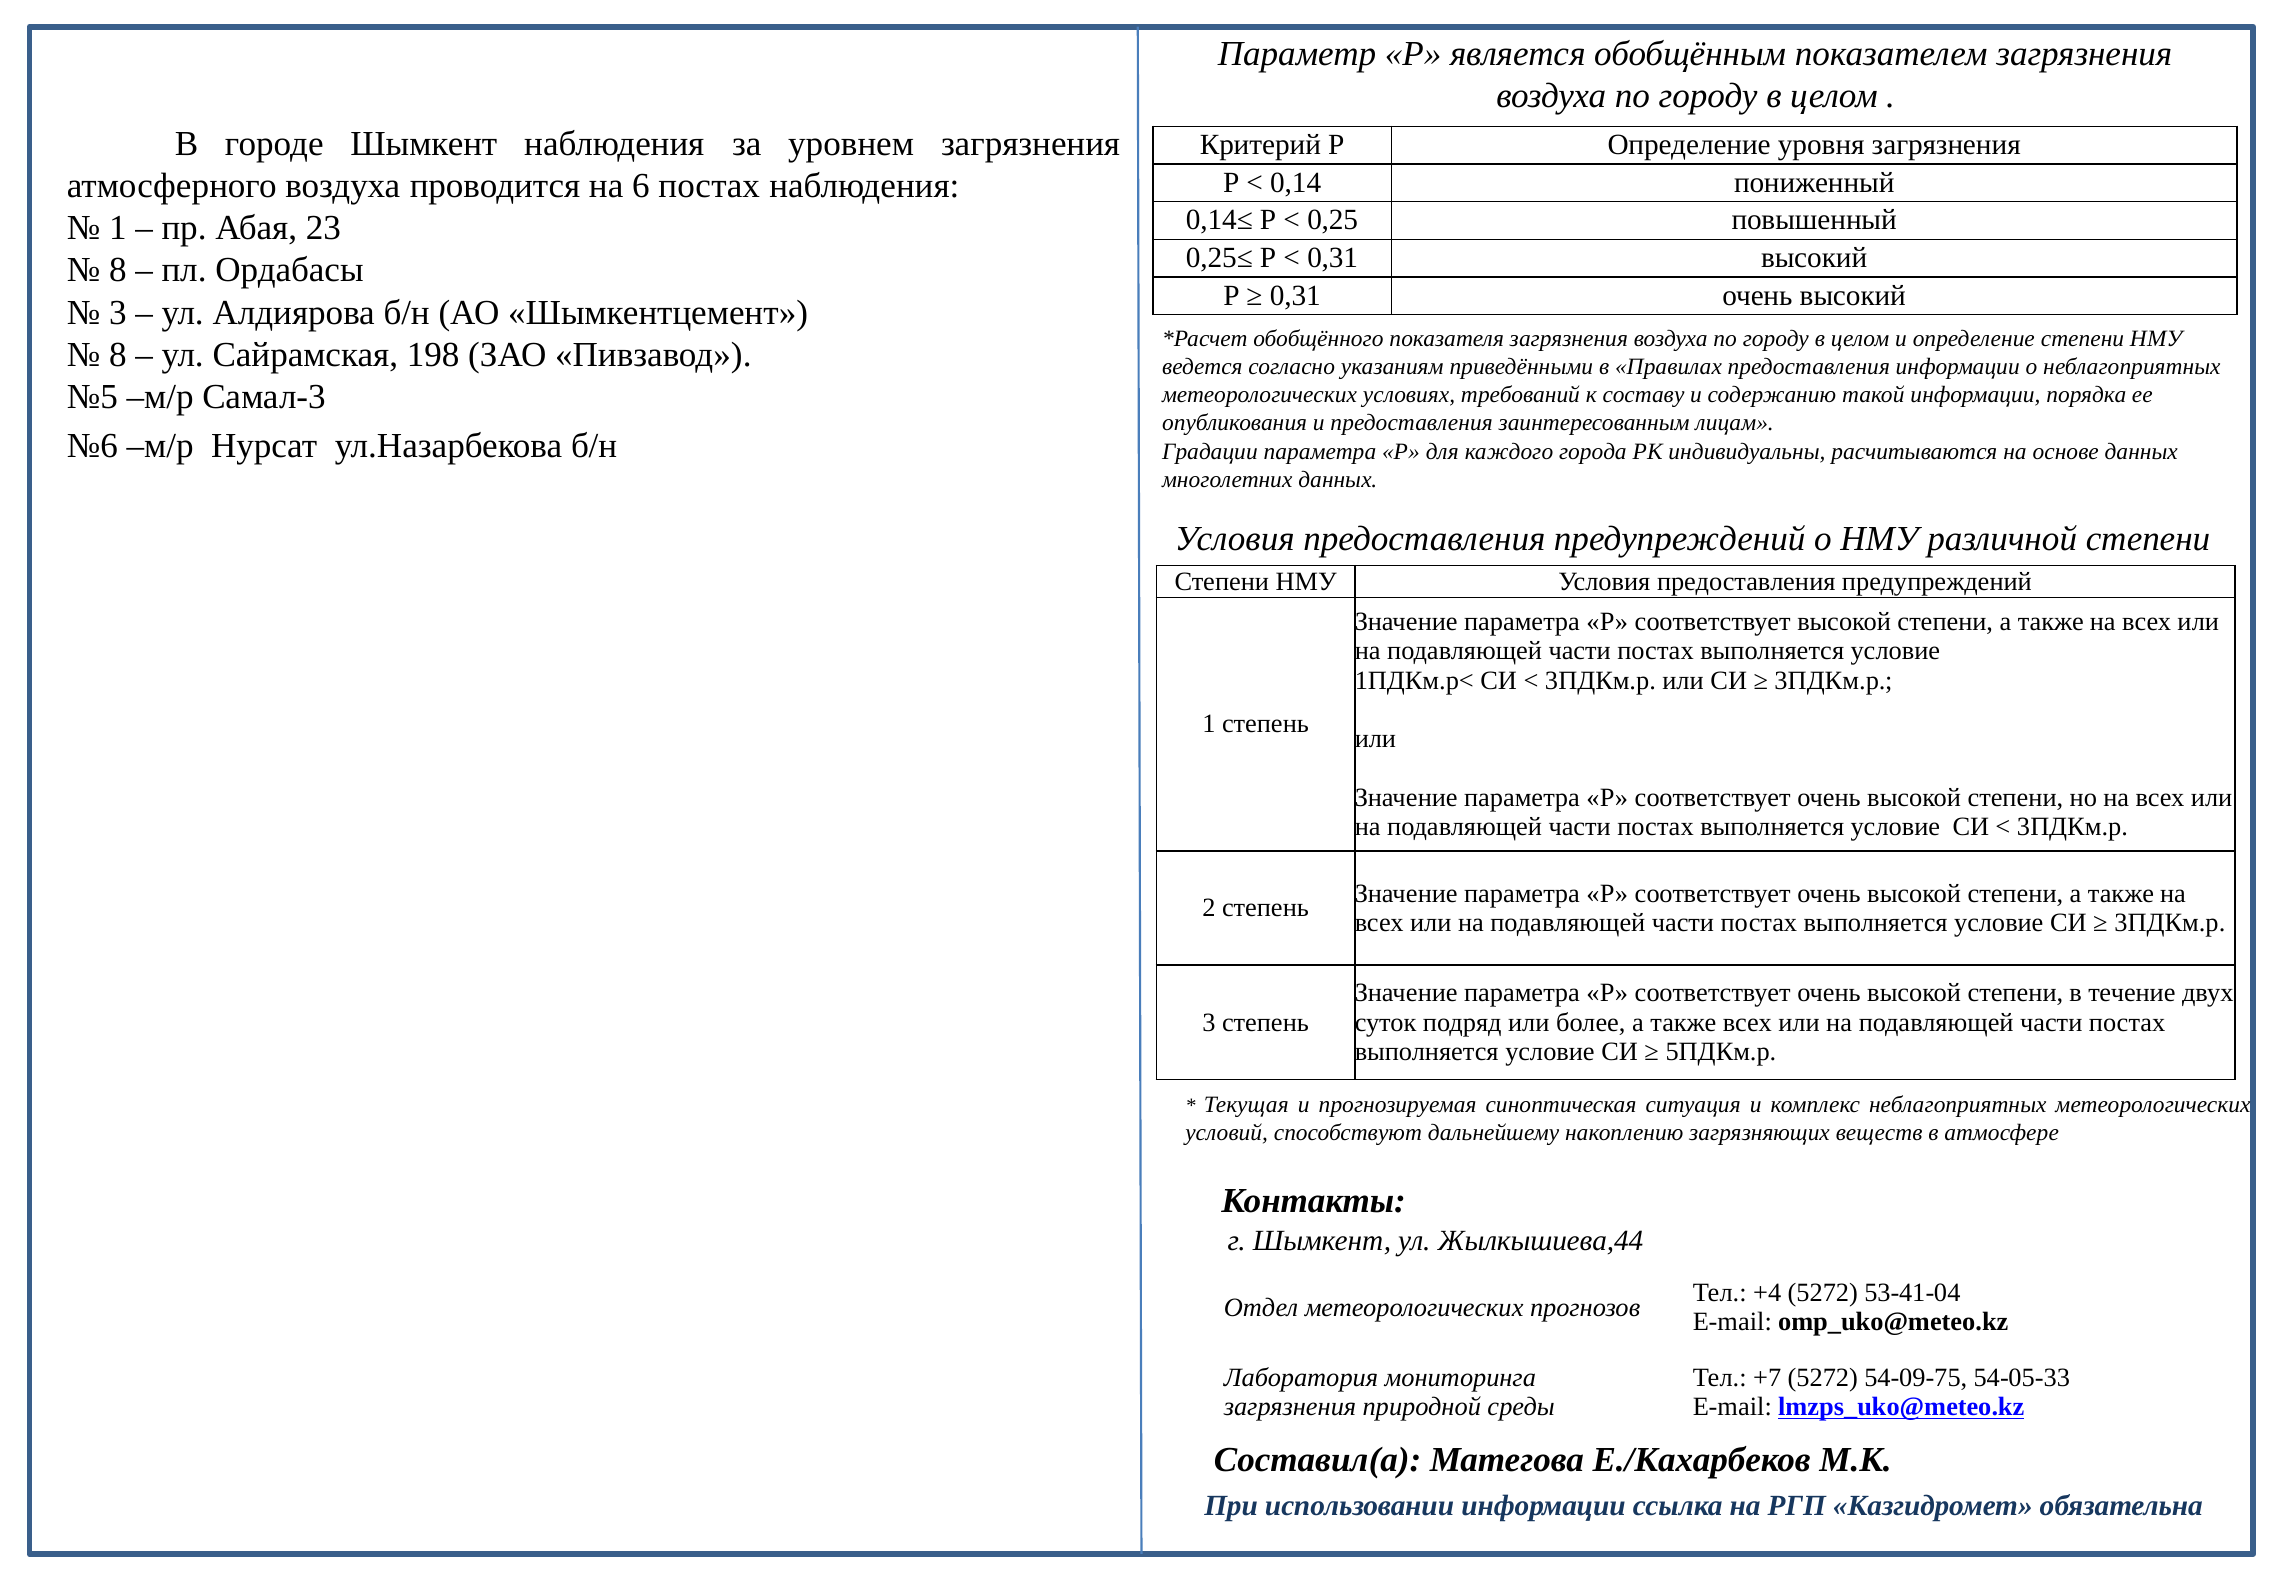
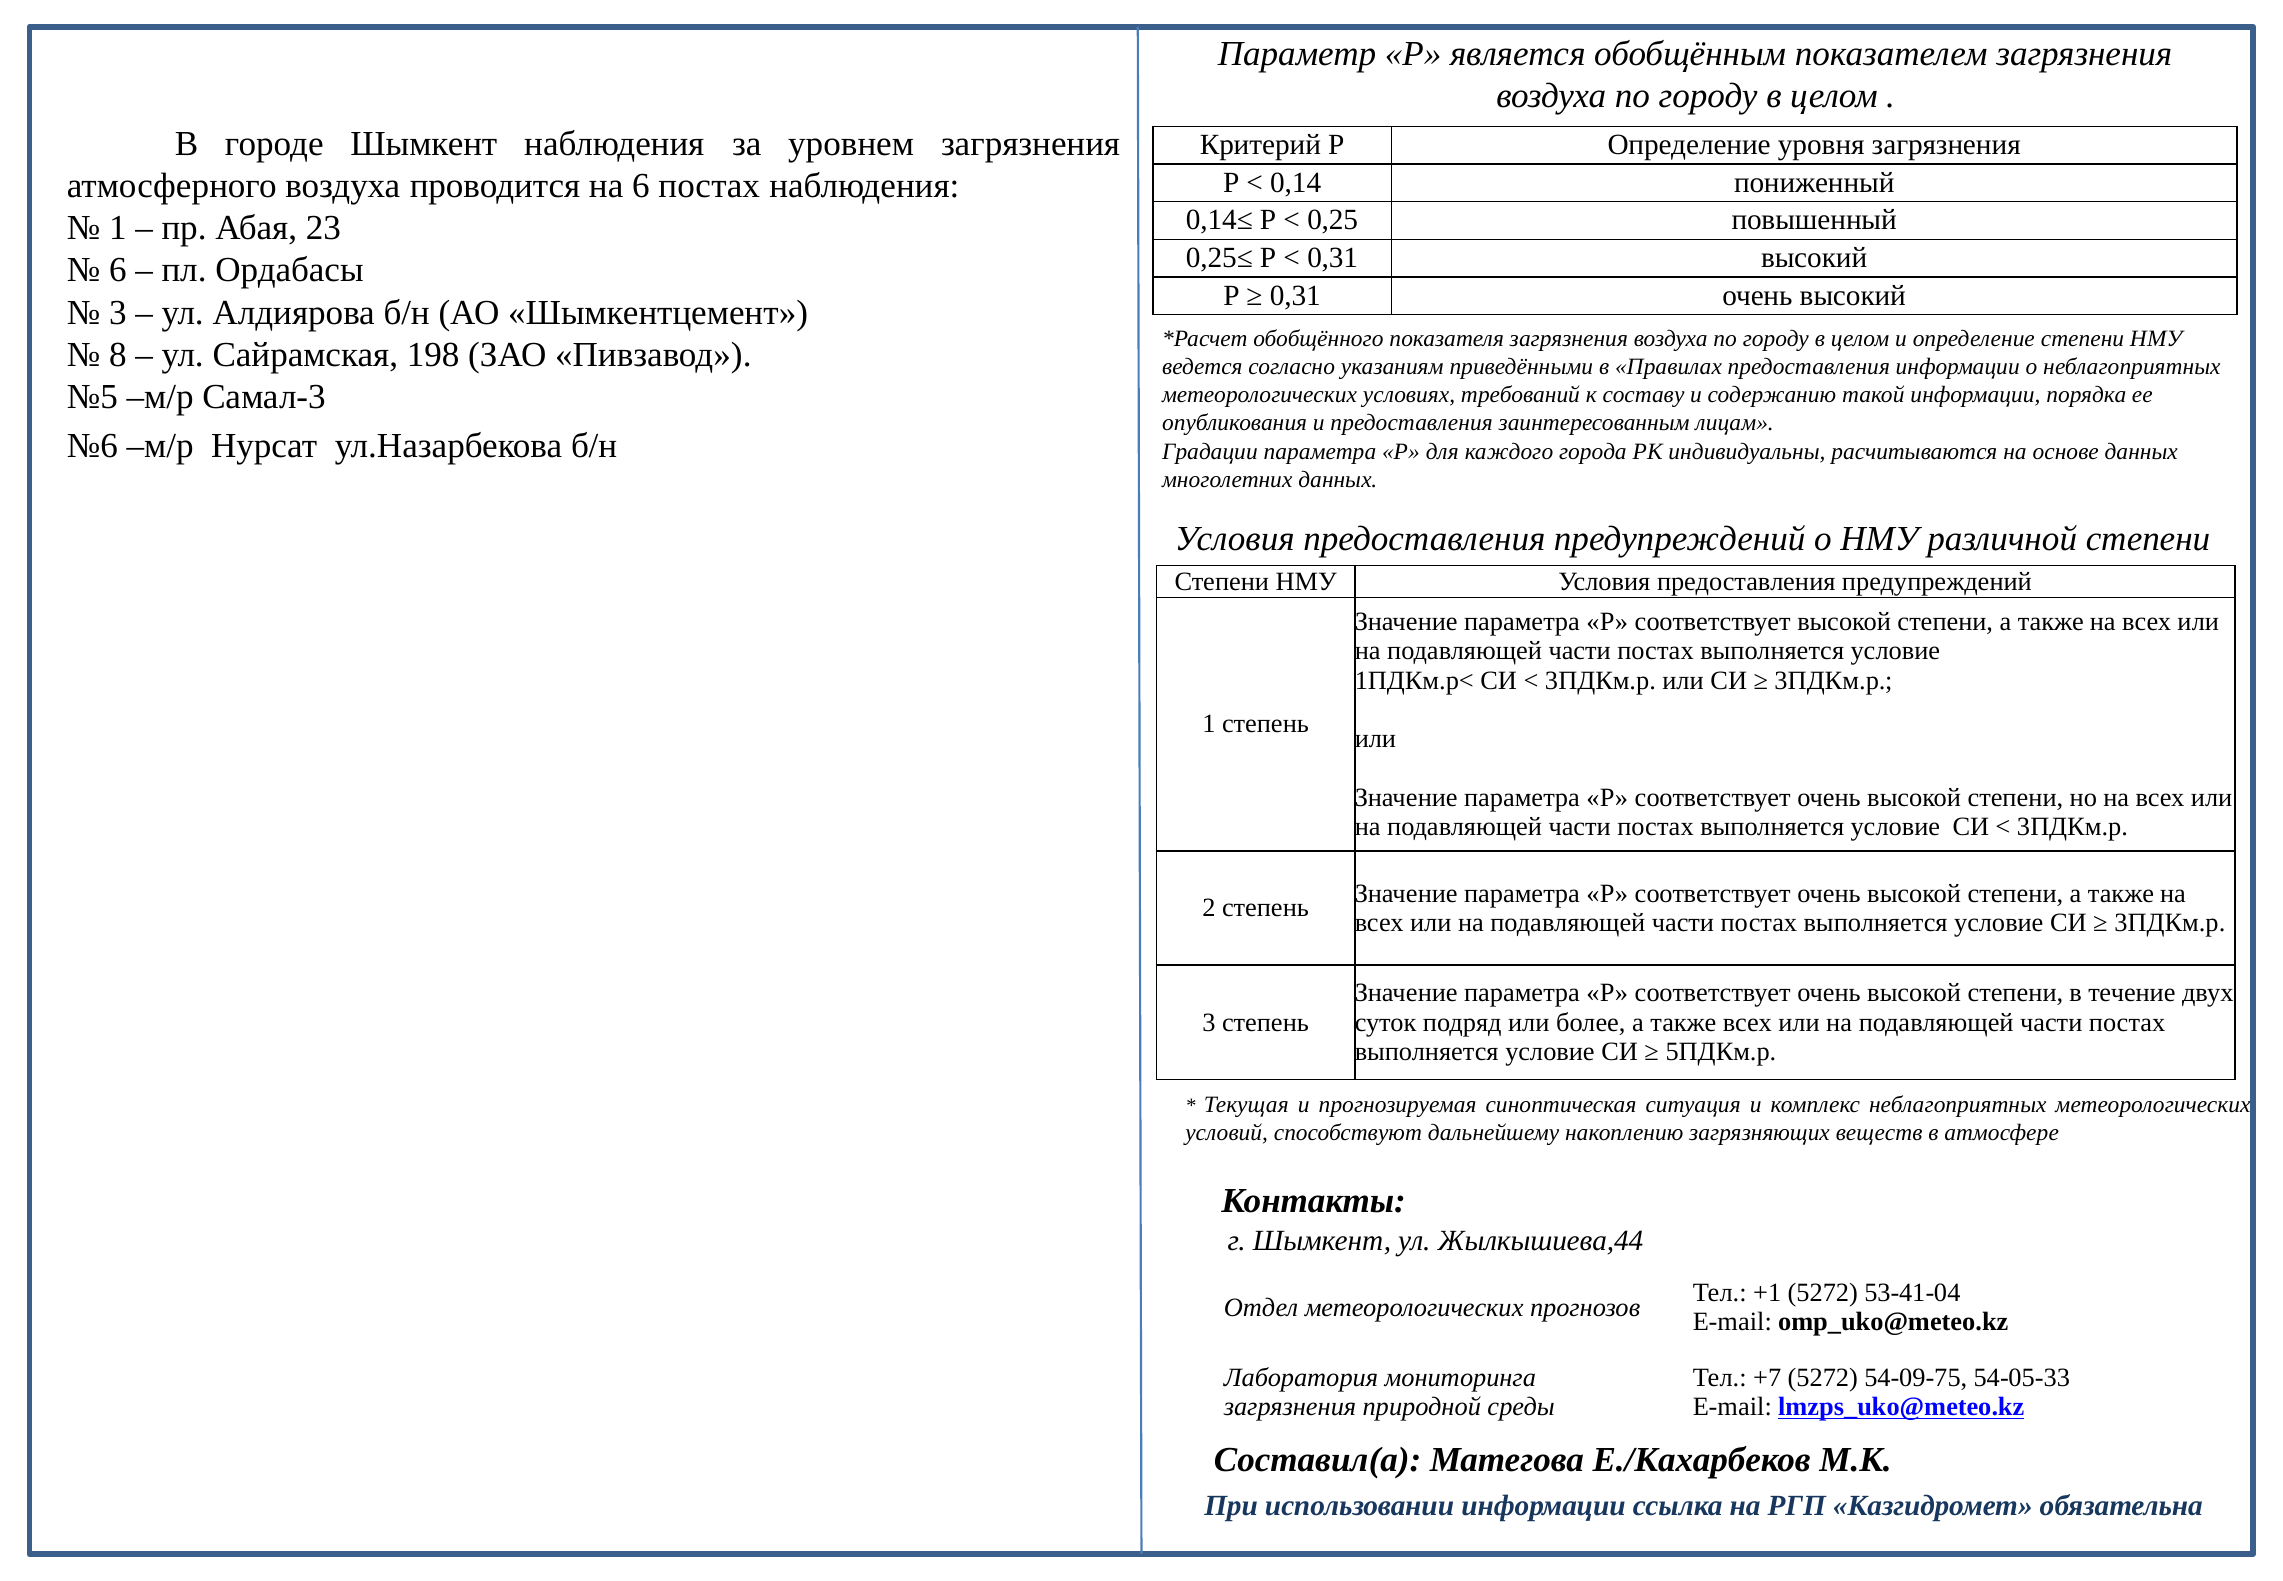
8 at (118, 270): 8 -> 6
+4: +4 -> +1
